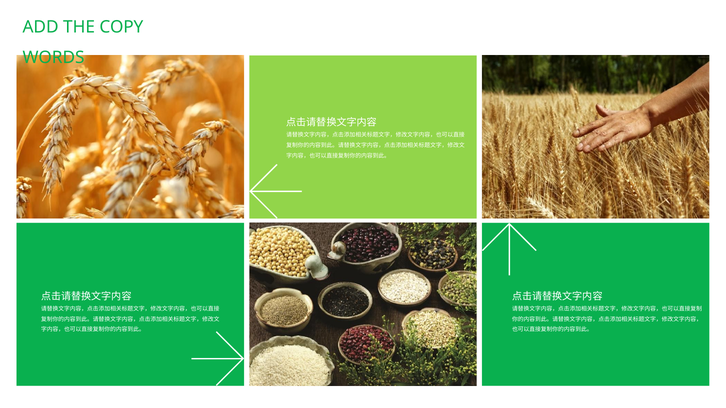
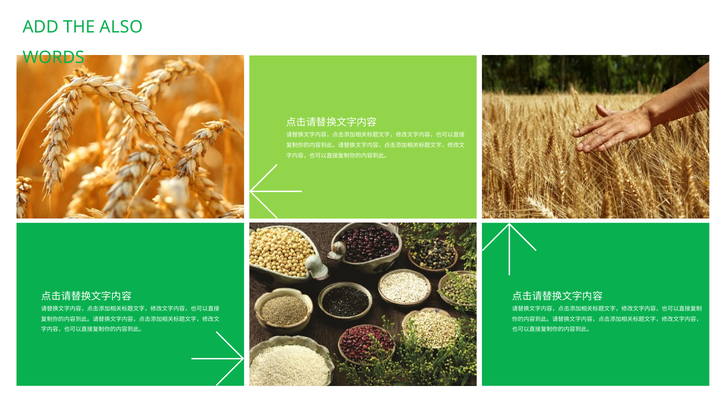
COPY: COPY -> ALSO
